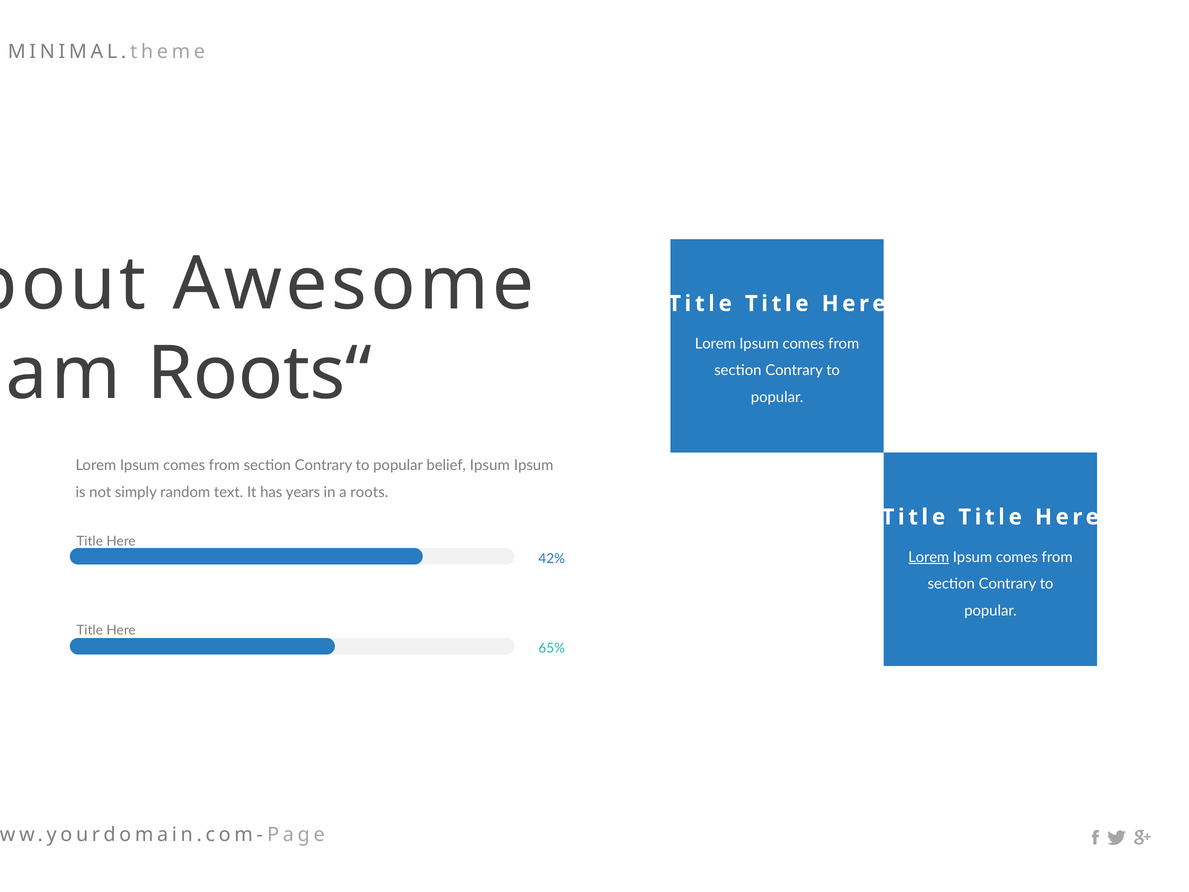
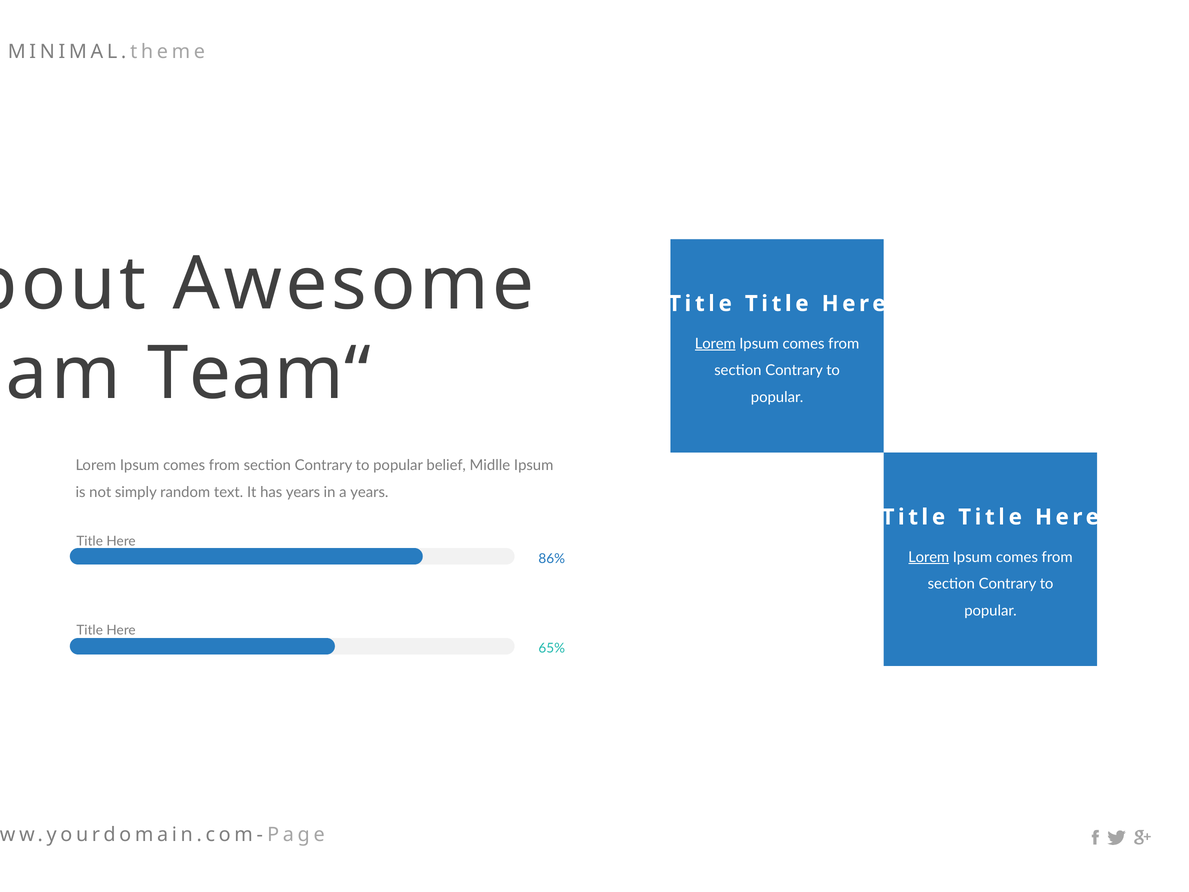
Lorem at (715, 344) underline: none -> present
Roots“: Roots“ -> Team“
belief Ipsum: Ipsum -> Midlle
a roots: roots -> years
42%: 42% -> 86%
